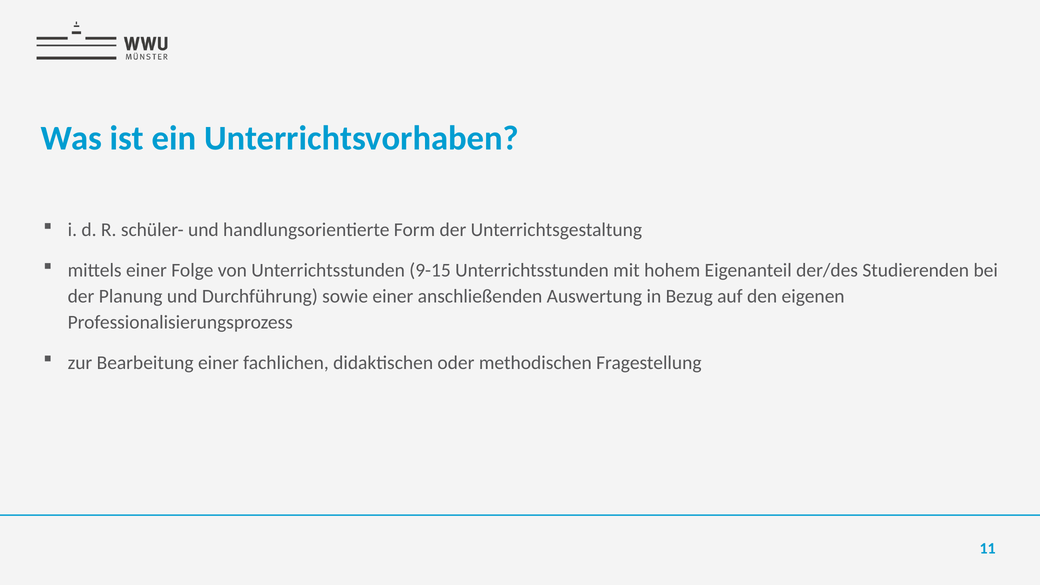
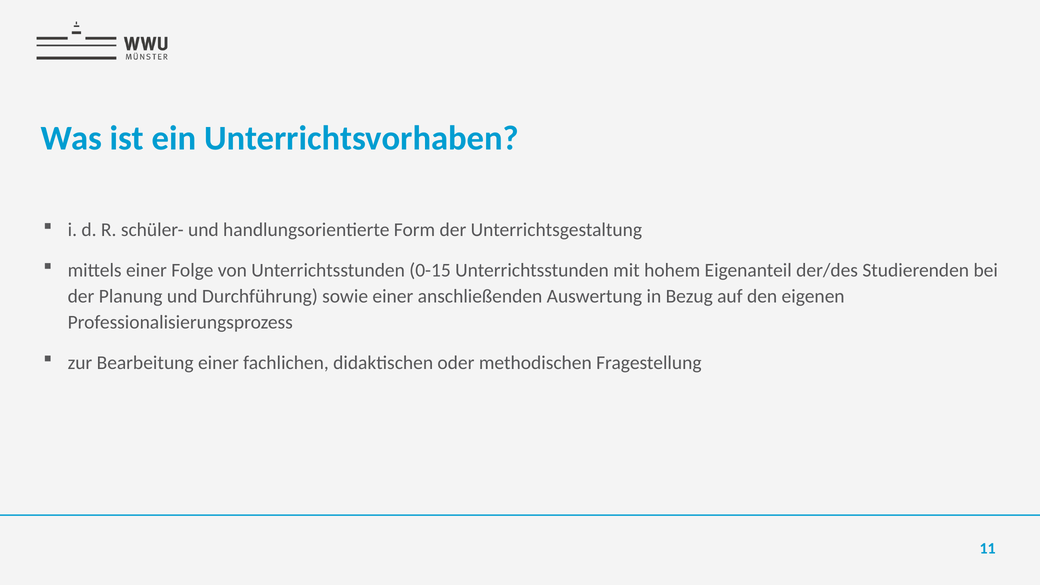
9-15: 9-15 -> 0-15
